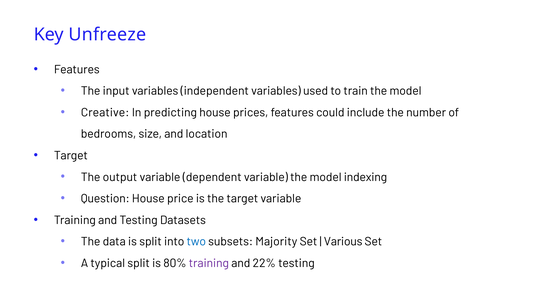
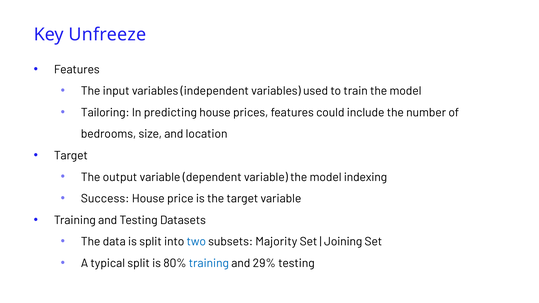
Creative: Creative -> Tailoring
Question: Question -> Success
Various: Various -> Joining
training at (209, 263) colour: purple -> blue
22%: 22% -> 29%
